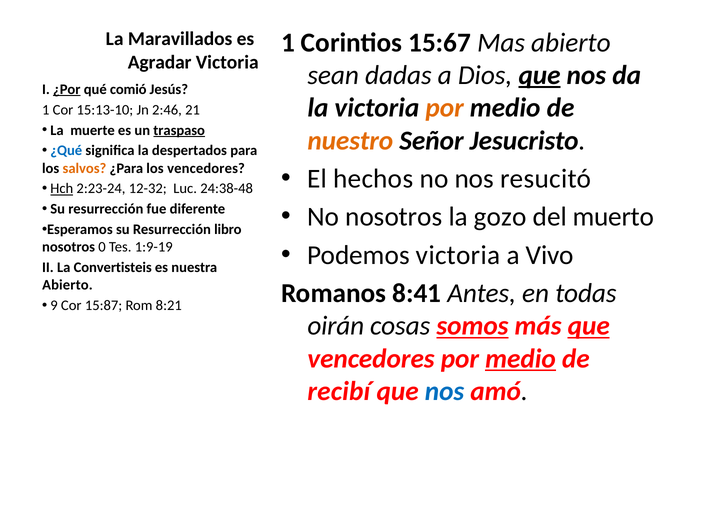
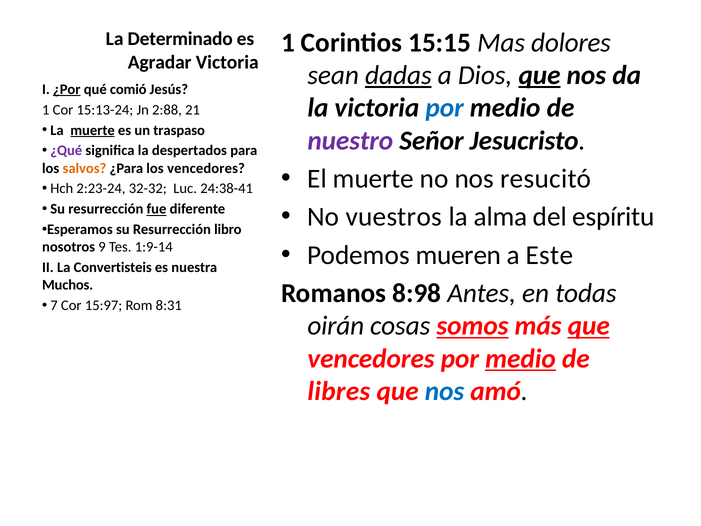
Maravillados: Maravillados -> Determinado
15:67: 15:67 -> 15:15
Mas abierto: abierto -> dolores
dadas underline: none -> present
por at (445, 108) colour: orange -> blue
15:13-10: 15:13-10 -> 15:13-24
2:46: 2:46 -> 2:88
muerte at (93, 130) underline: none -> present
traspaso underline: present -> none
nuestro colour: orange -> purple
¿Qué colour: blue -> purple
El hechos: hechos -> muerte
Hch underline: present -> none
12-32: 12-32 -> 32-32
24:38-48: 24:38-48 -> 24:38-41
fue underline: none -> present
No nosotros: nosotros -> vuestros
gozo: gozo -> alma
muerto: muerto -> espíritu
Podemos victoria: victoria -> mueren
Vivo: Vivo -> Este
0: 0 -> 9
1:9-19: 1:9-19 -> 1:9-14
Abierto at (67, 285): Abierto -> Muchos
8:41: 8:41 -> 8:98
9: 9 -> 7
15:87: 15:87 -> 15:97
8:21: 8:21 -> 8:31
recibí: recibí -> libres
